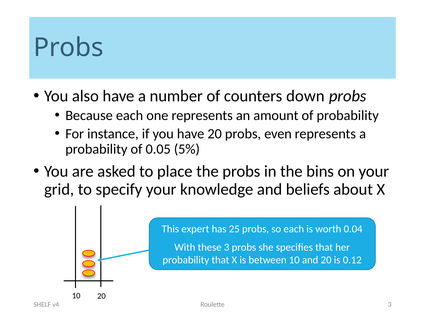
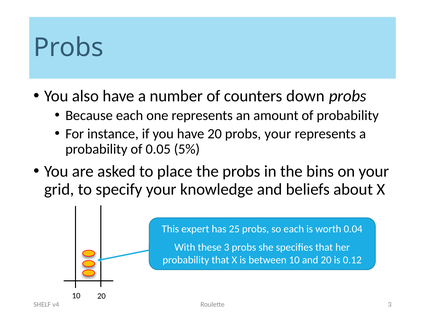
probs even: even -> your
